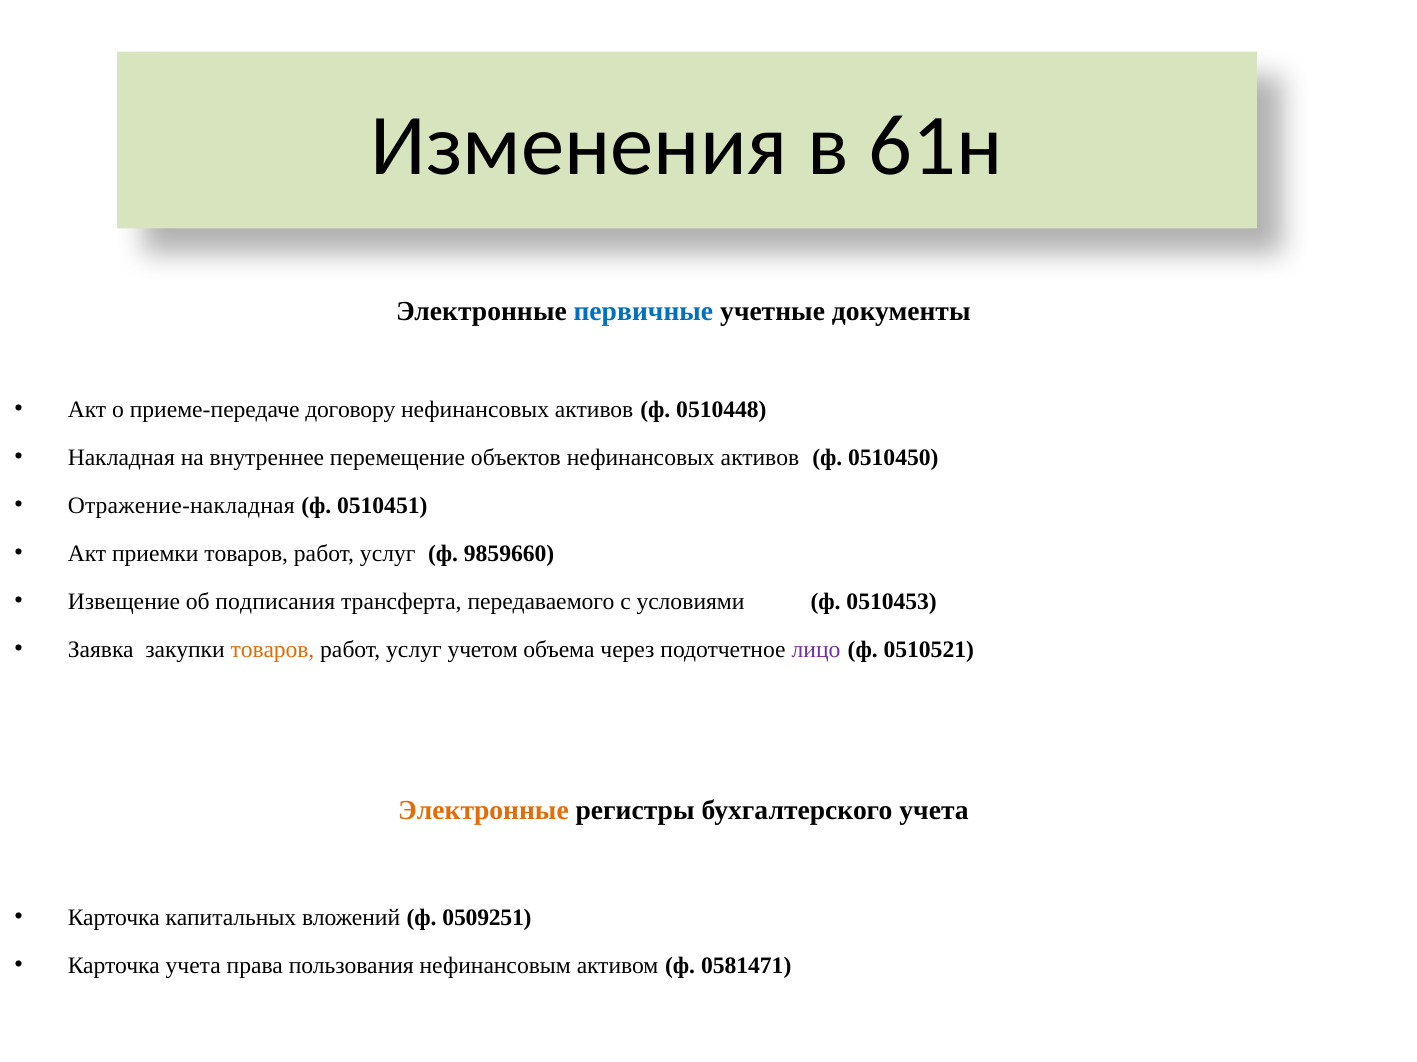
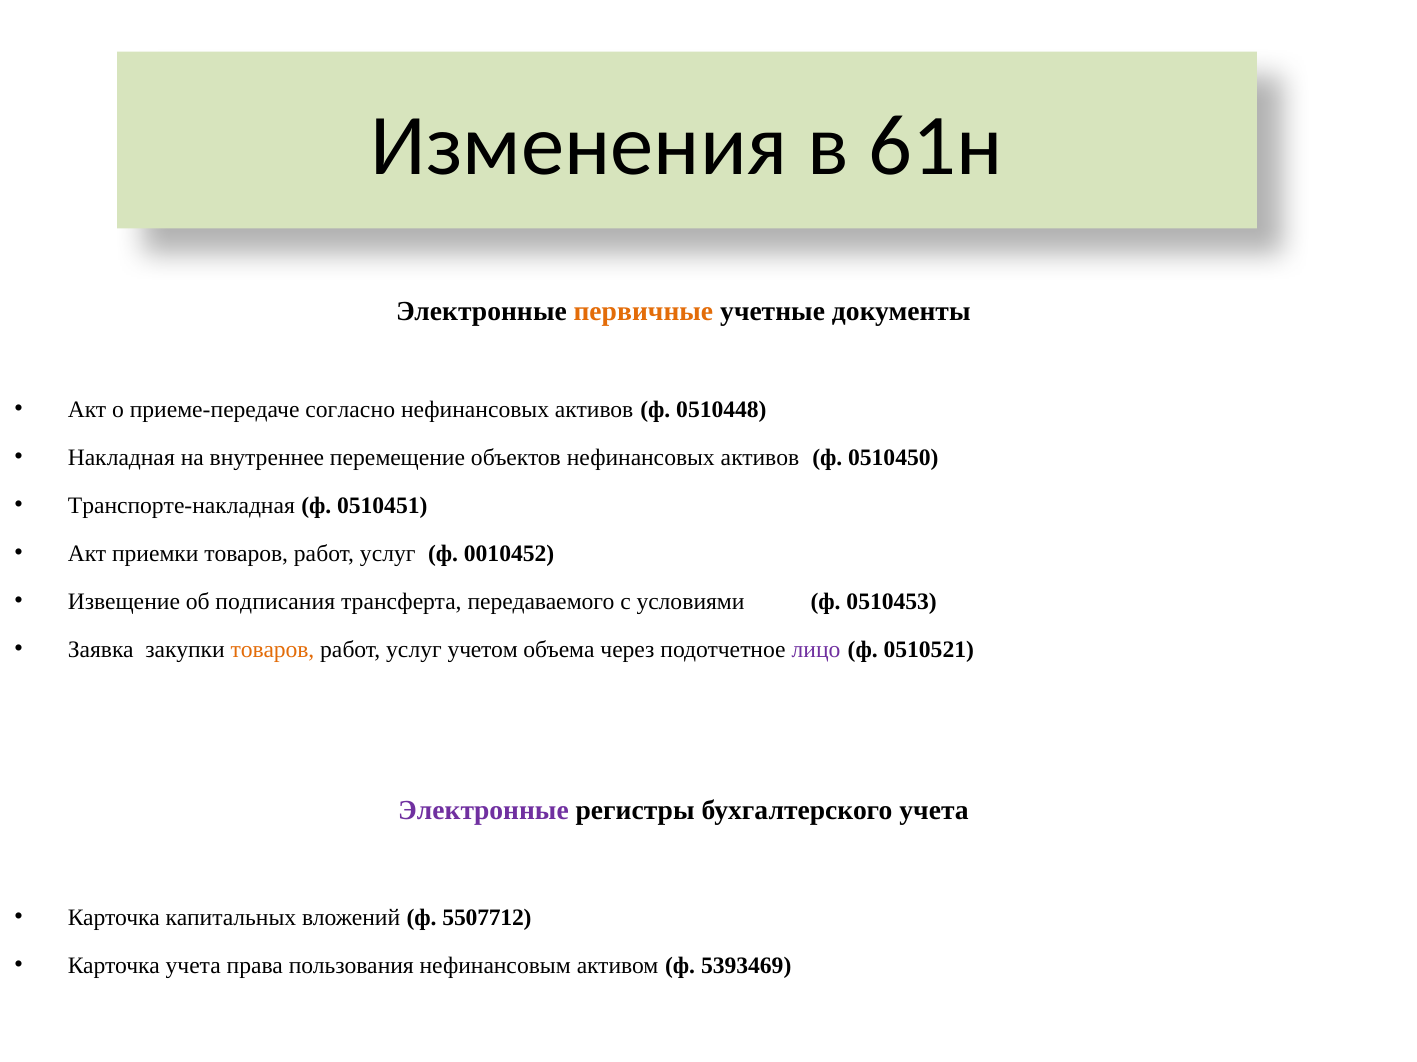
первичные colour: blue -> orange
договору: договору -> согласно
Отражение-накладная: Отражение-накладная -> Транспорте-накладная
9859660: 9859660 -> 0010452
Электронные at (483, 811) colour: orange -> purple
0509251: 0509251 -> 5507712
0581471: 0581471 -> 5393469
